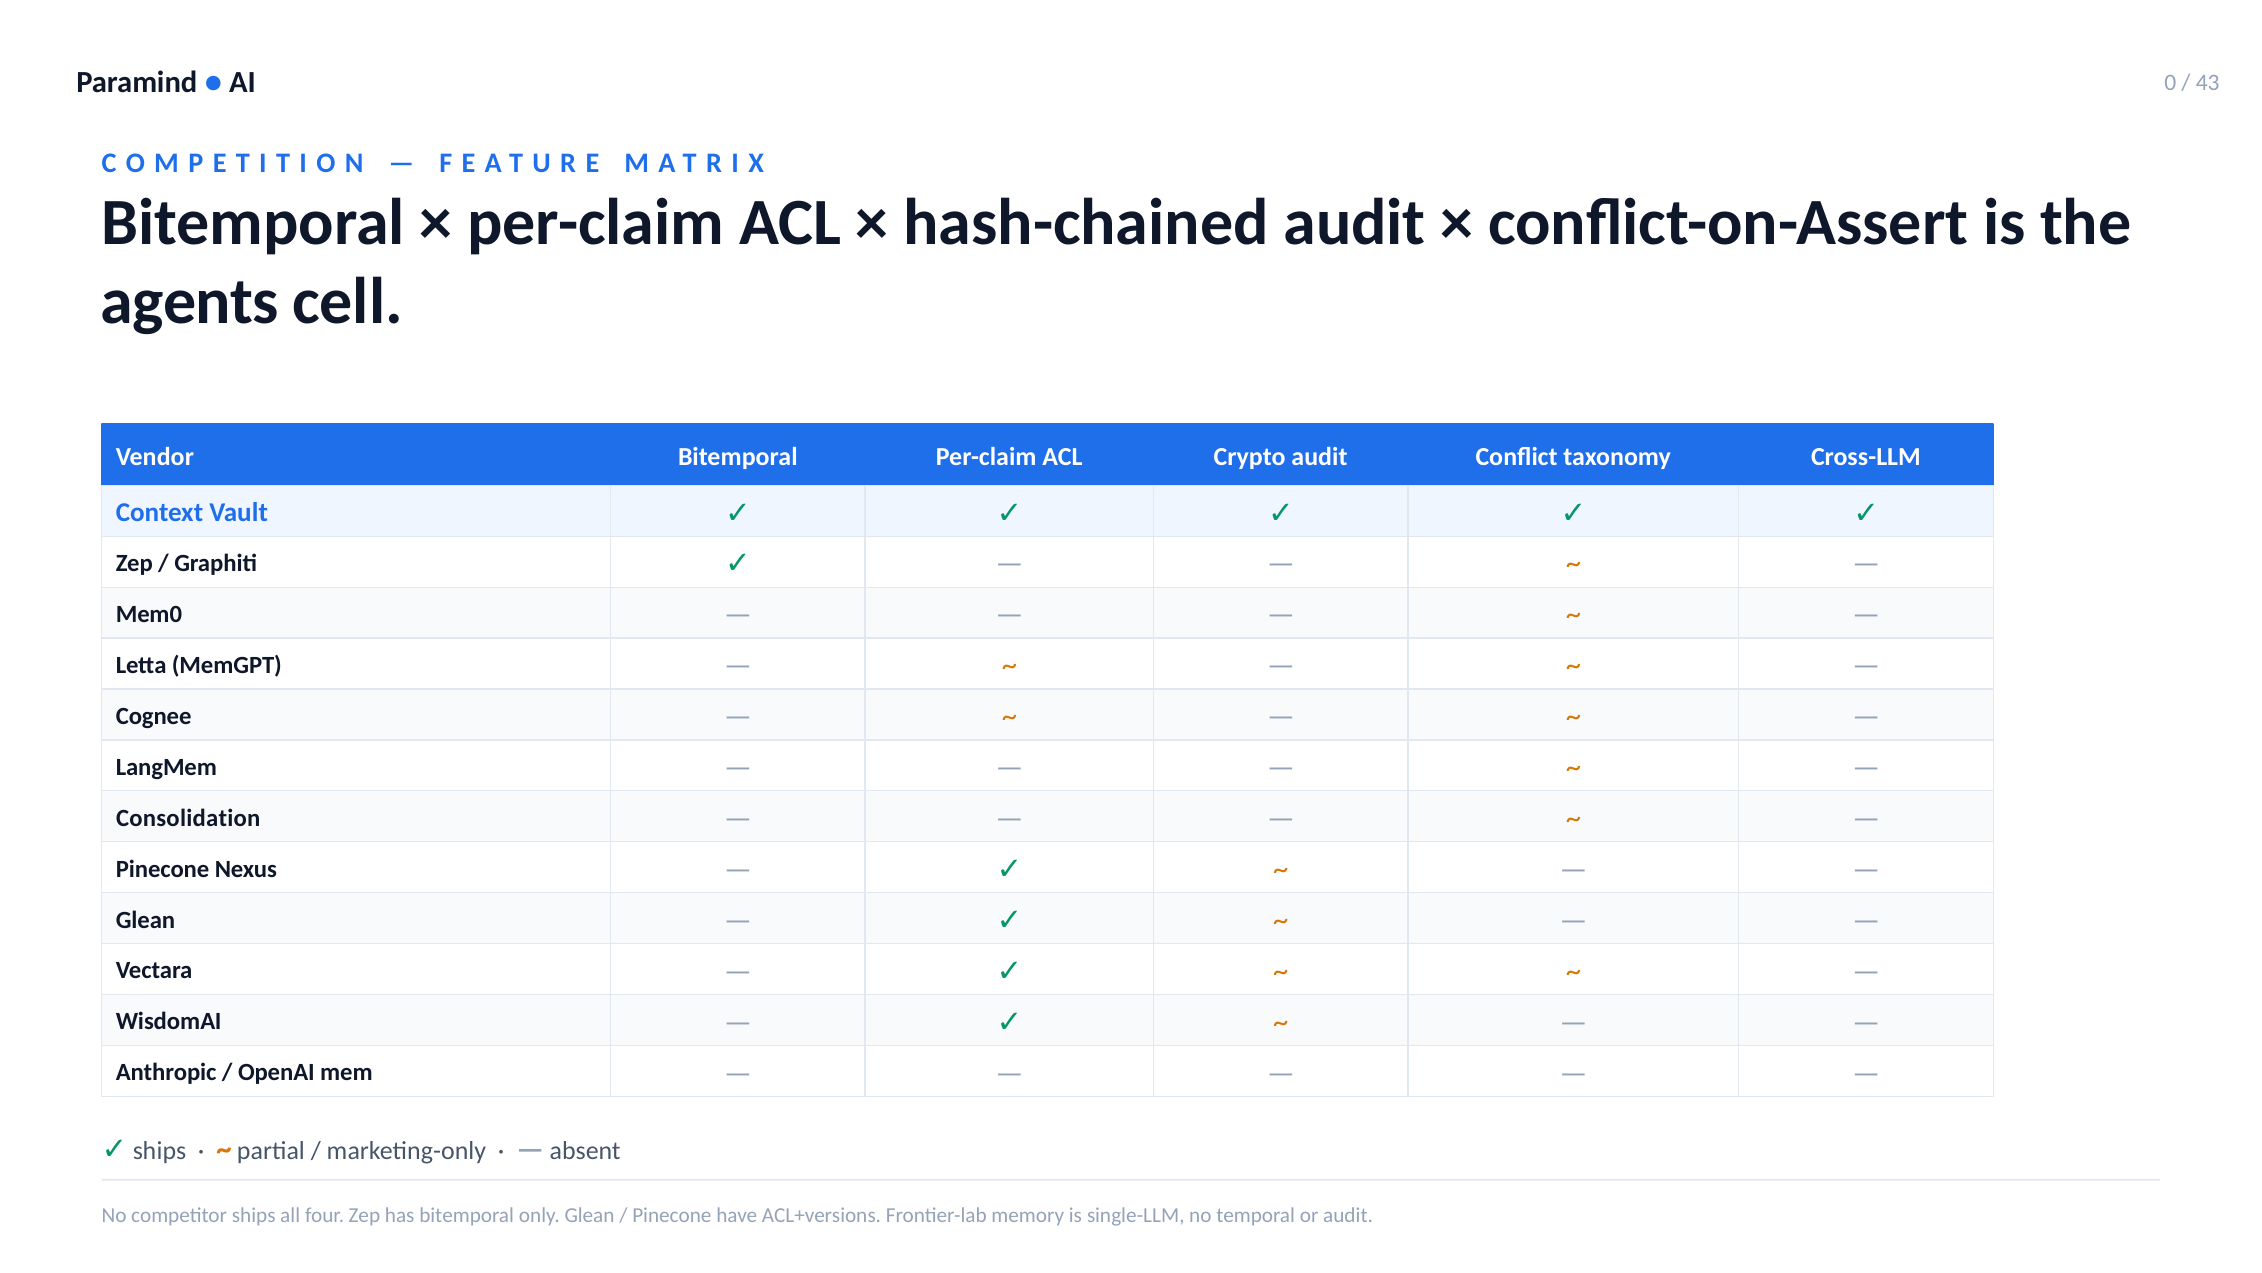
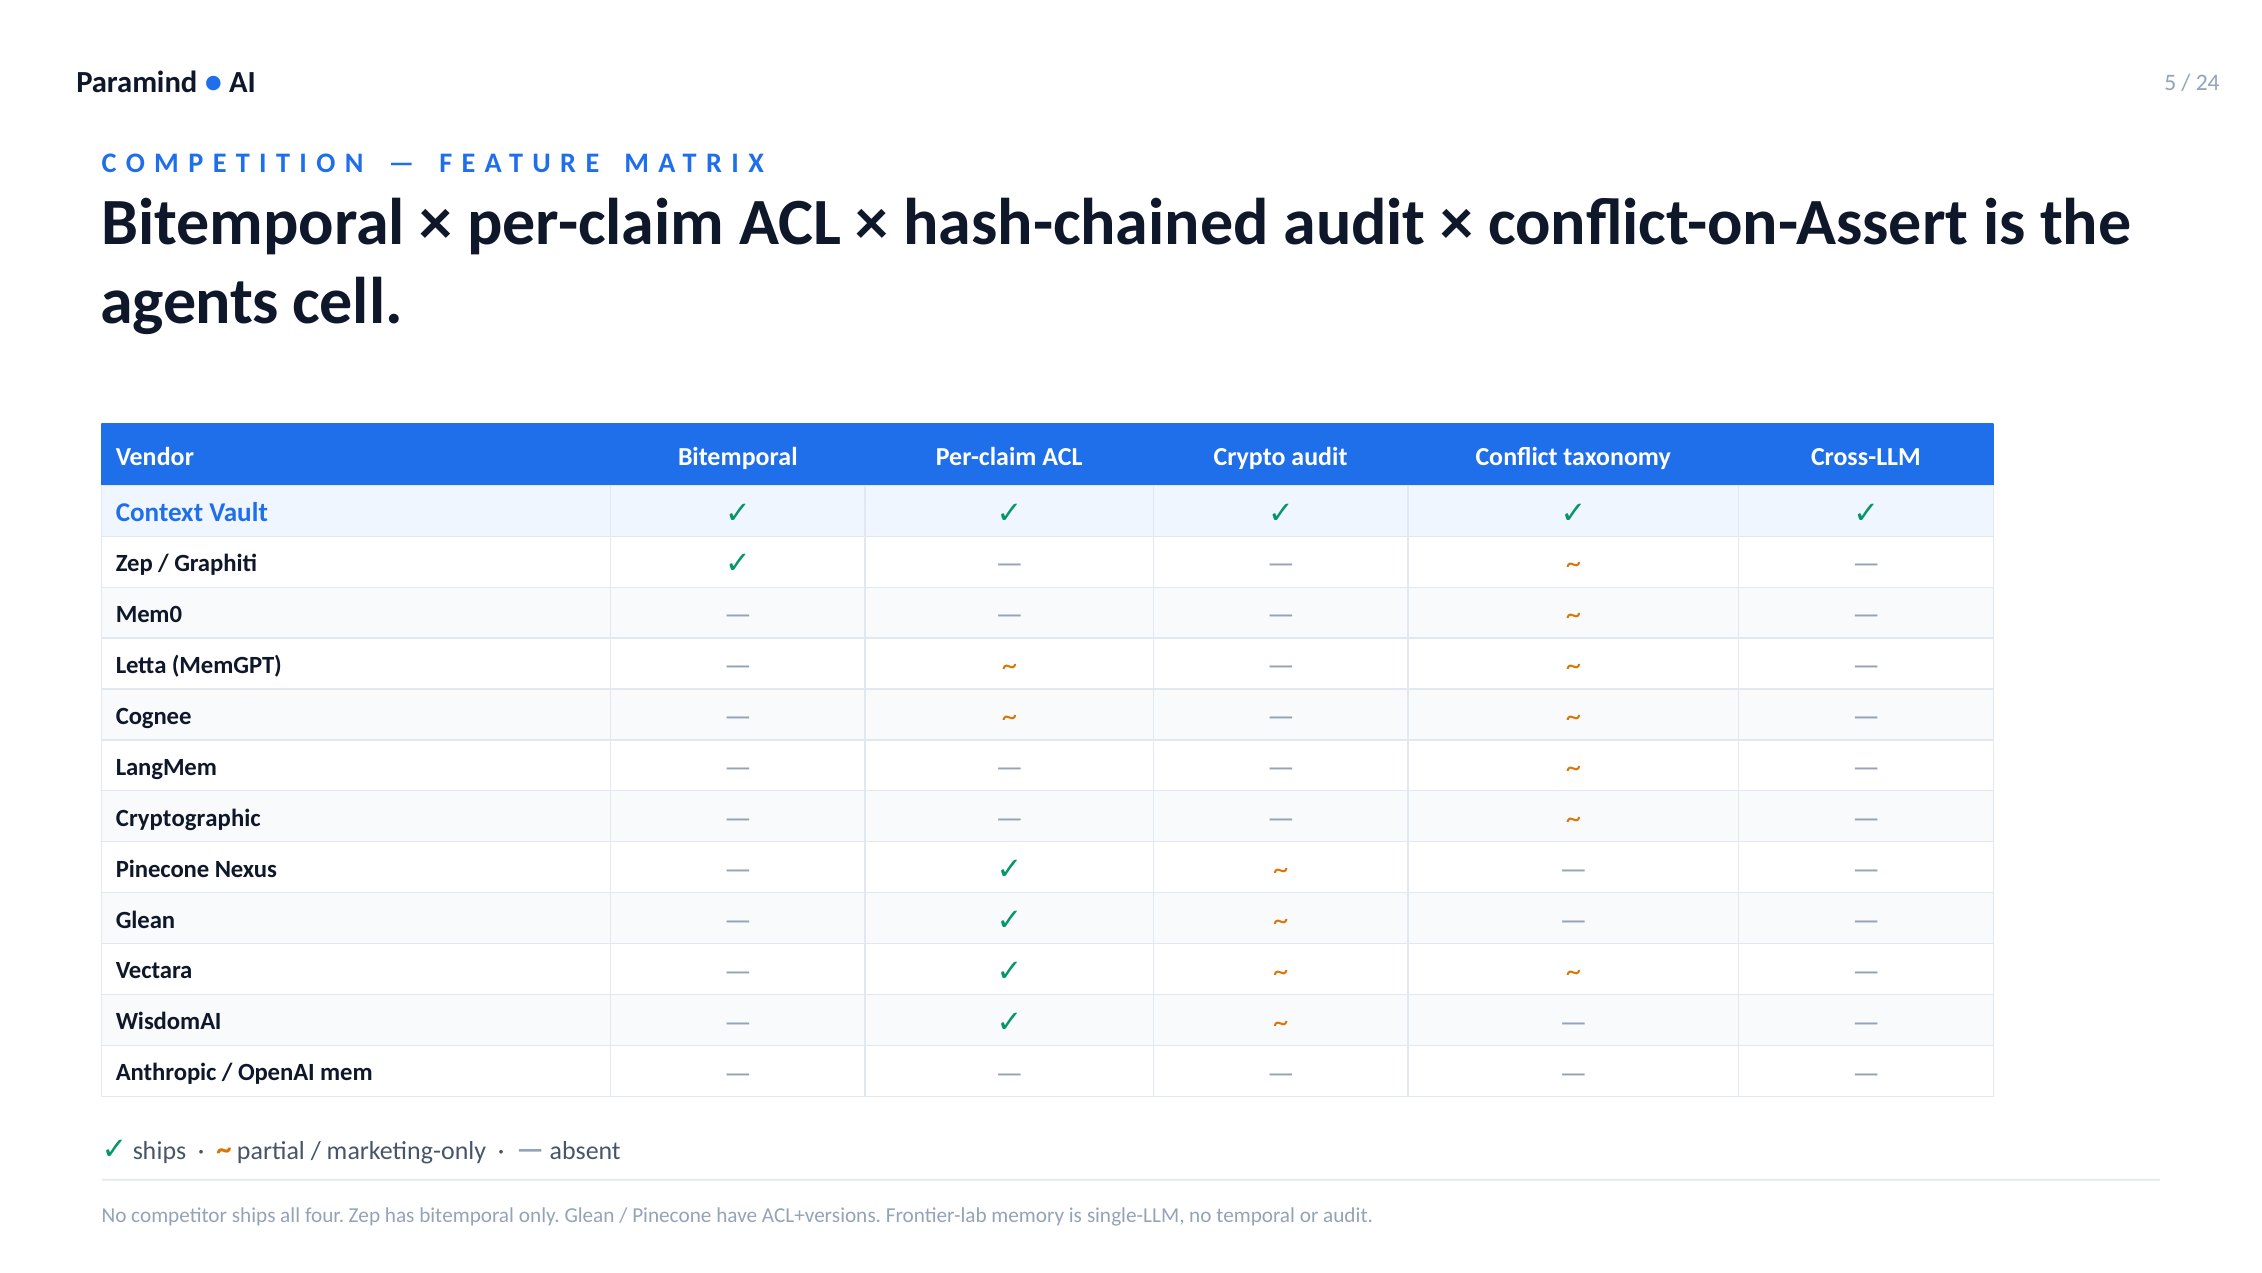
0: 0 -> 5
43: 43 -> 24
Consolidation: Consolidation -> Cryptographic
